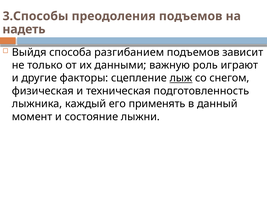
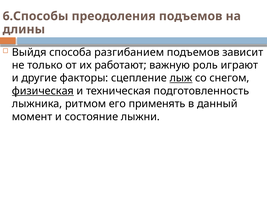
3.Способы: 3.Способы -> 6.Способы
надеть: надеть -> длины
данными: данными -> работают
физическая underline: none -> present
каждый: каждый -> ритмом
